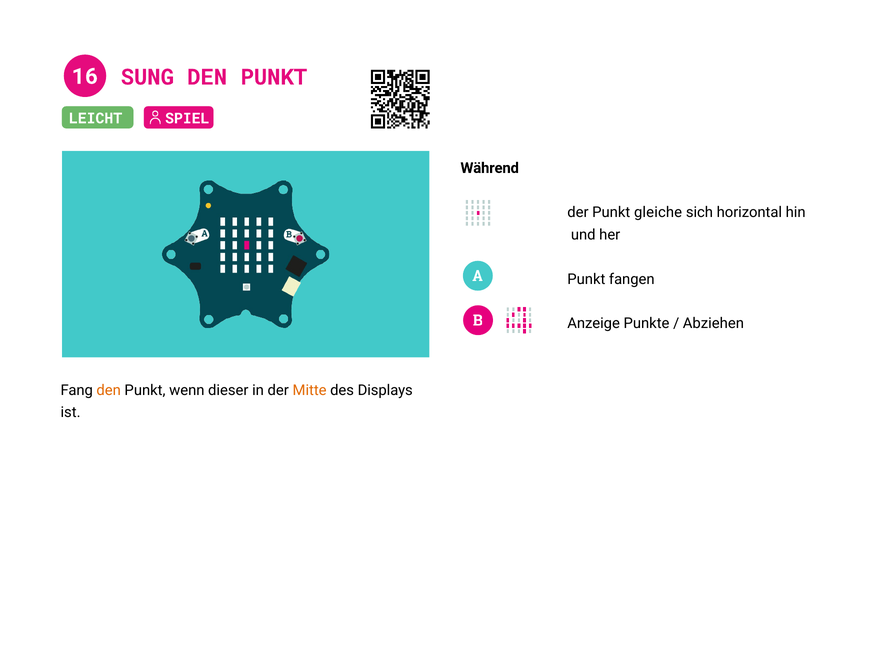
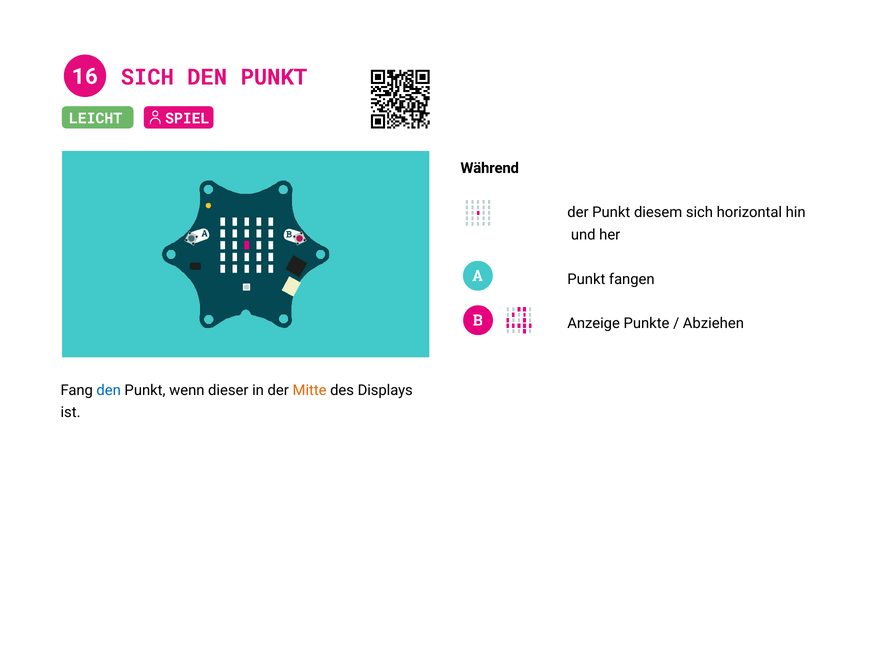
16 SUNG: SUNG -> SICH
gleiche: gleiche -> diesem
den at (109, 391) colour: orange -> blue
